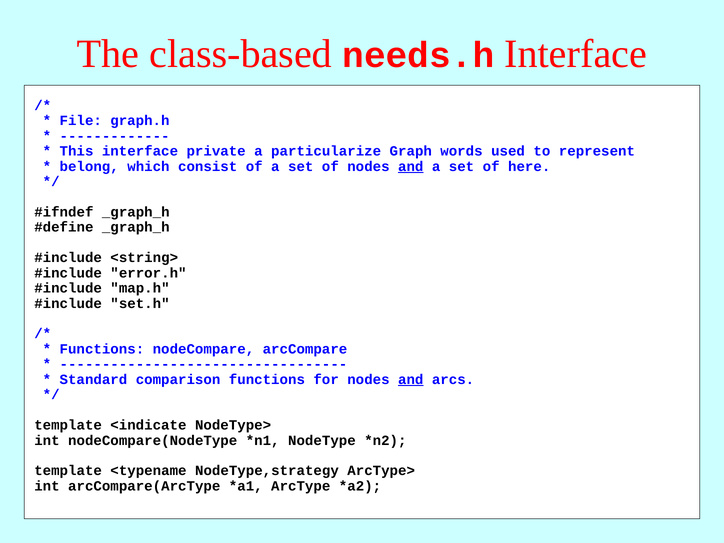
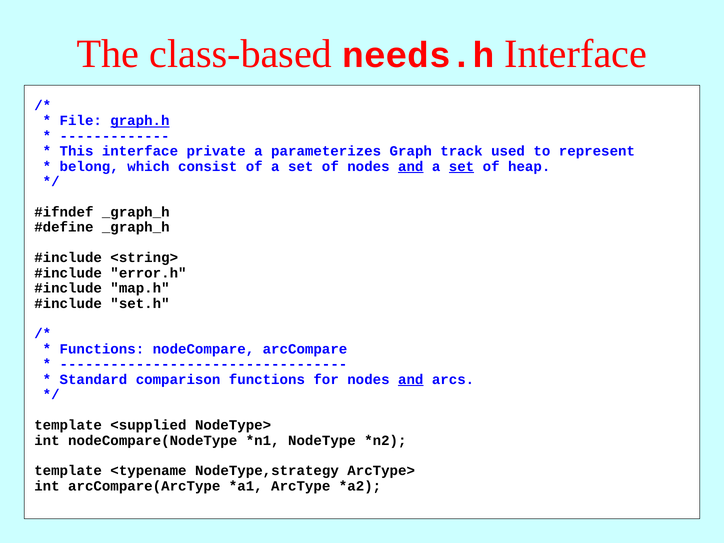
graph.h underline: none -> present
particularize: particularize -> parameterizes
words: words -> track
set at (462, 166) underline: none -> present
here: here -> heap
<indicate: <indicate -> <supplied
